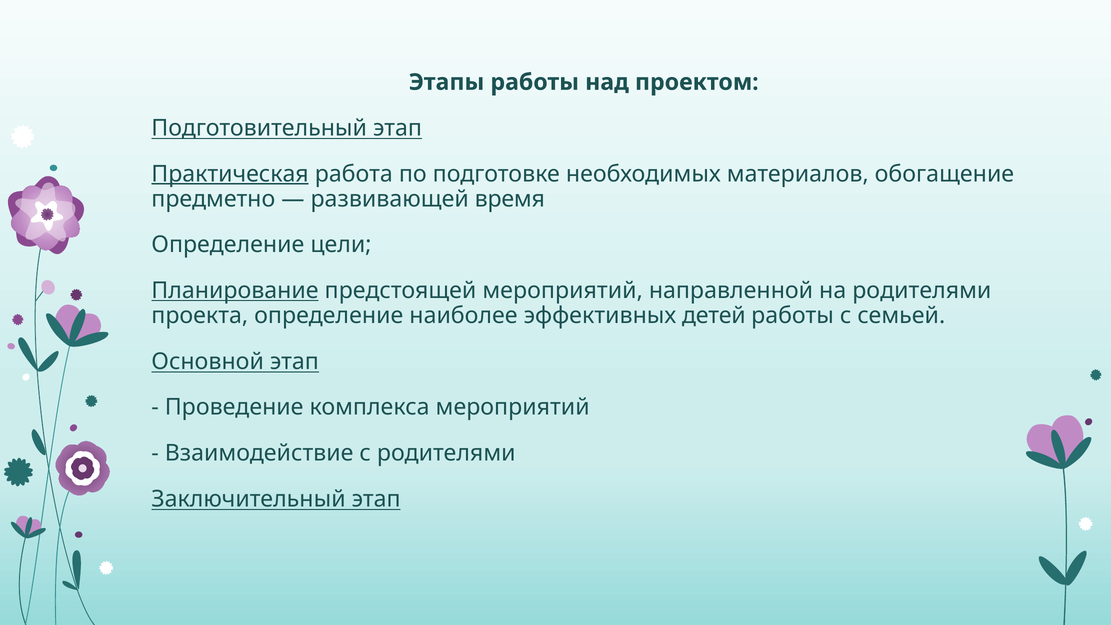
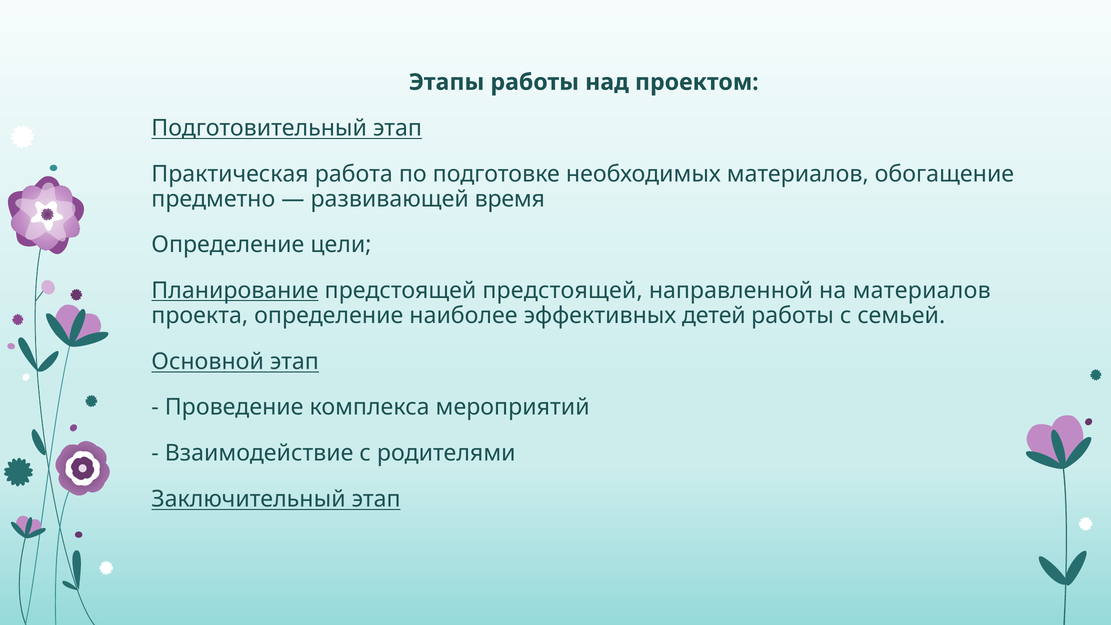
Практическая underline: present -> none
предстоящей мероприятий: мероприятий -> предстоящей
на родителями: родителями -> материалов
